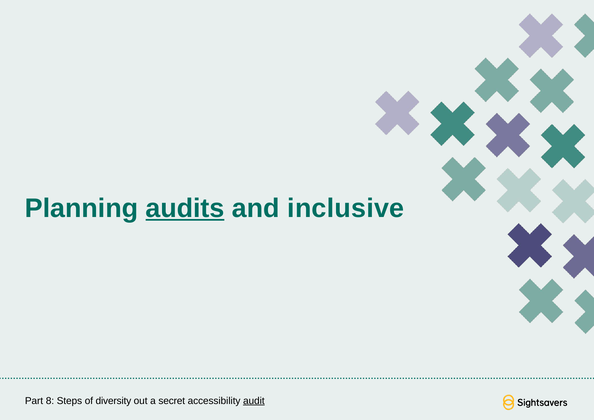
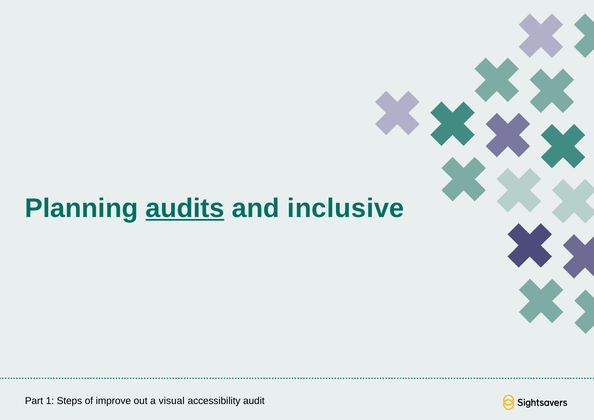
8: 8 -> 1
diversity: diversity -> improve
secret: secret -> visual
audit underline: present -> none
